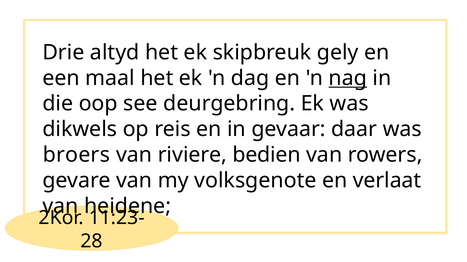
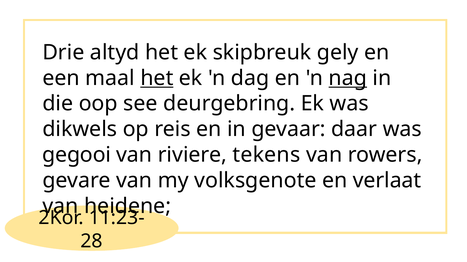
het at (157, 78) underline: none -> present
broers: broers -> gegooi
bedien: bedien -> tekens
